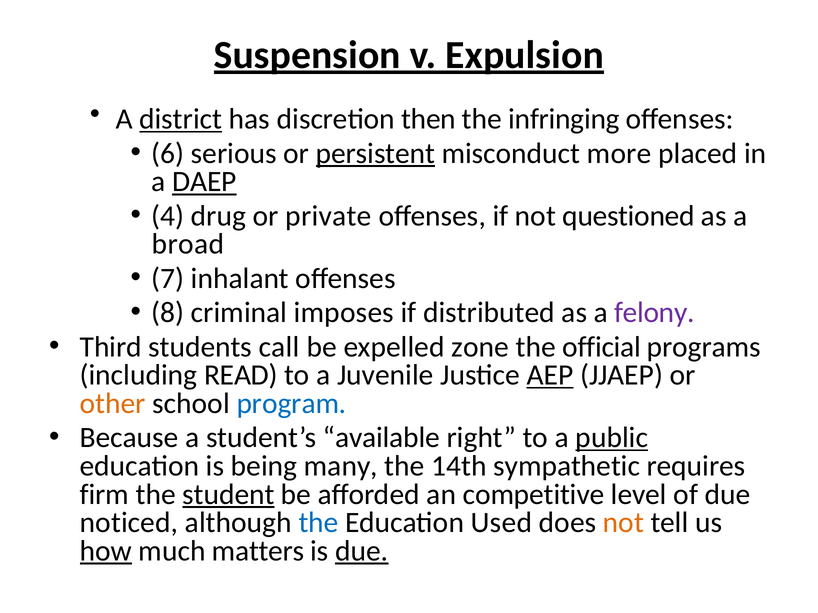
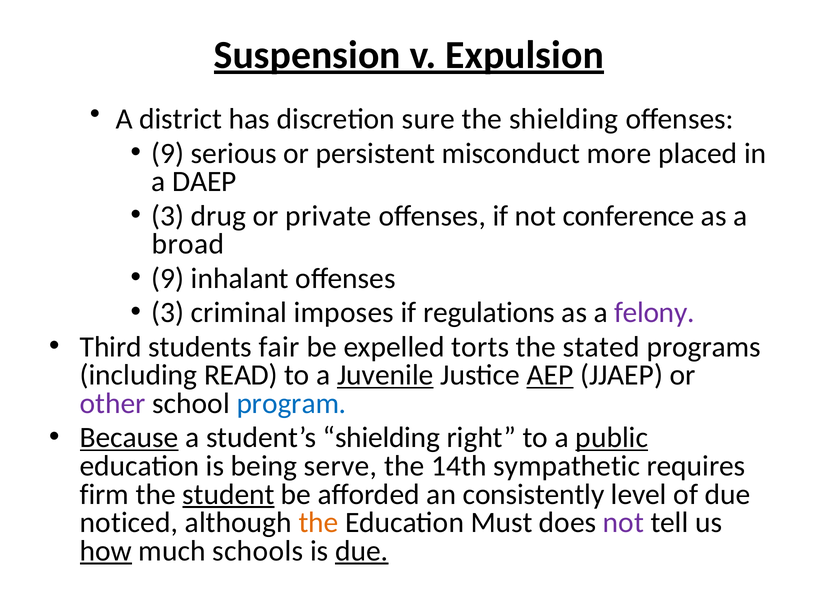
district underline: present -> none
then: then -> sure
the infringing: infringing -> shielding
6 at (168, 153): 6 -> 9
persistent underline: present -> none
DAEP underline: present -> none
4 at (168, 216): 4 -> 3
questioned: questioned -> conference
7 at (168, 279): 7 -> 9
8 at (168, 313): 8 -> 3
distributed: distributed -> regulations
call: call -> fair
zone: zone -> torts
official: official -> stated
Juvenile underline: none -> present
other colour: orange -> purple
Because underline: none -> present
student’s available: available -> shielding
many: many -> serve
competitive: competitive -> consistently
the at (319, 523) colour: blue -> orange
Used: Used -> Must
not at (623, 523) colour: orange -> purple
matters: matters -> schools
